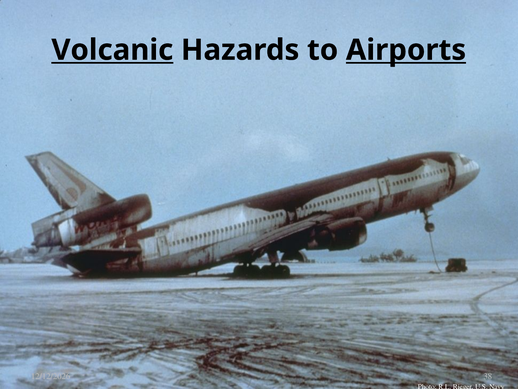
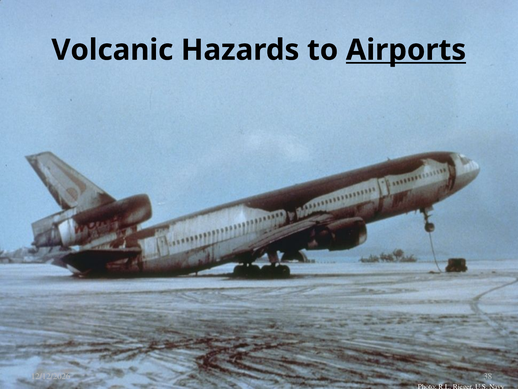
Volcanic underline: present -> none
